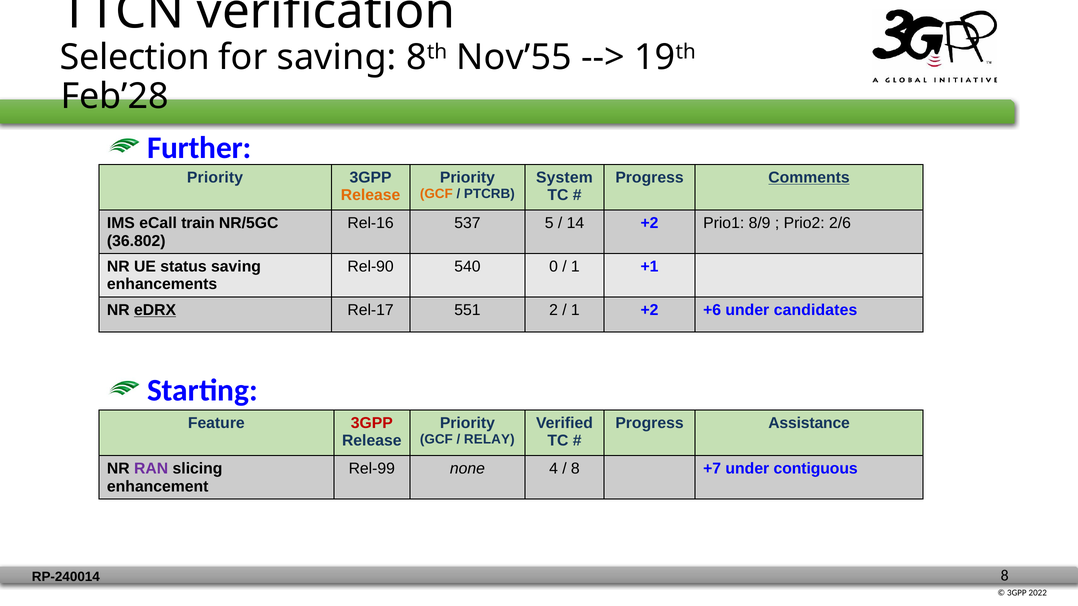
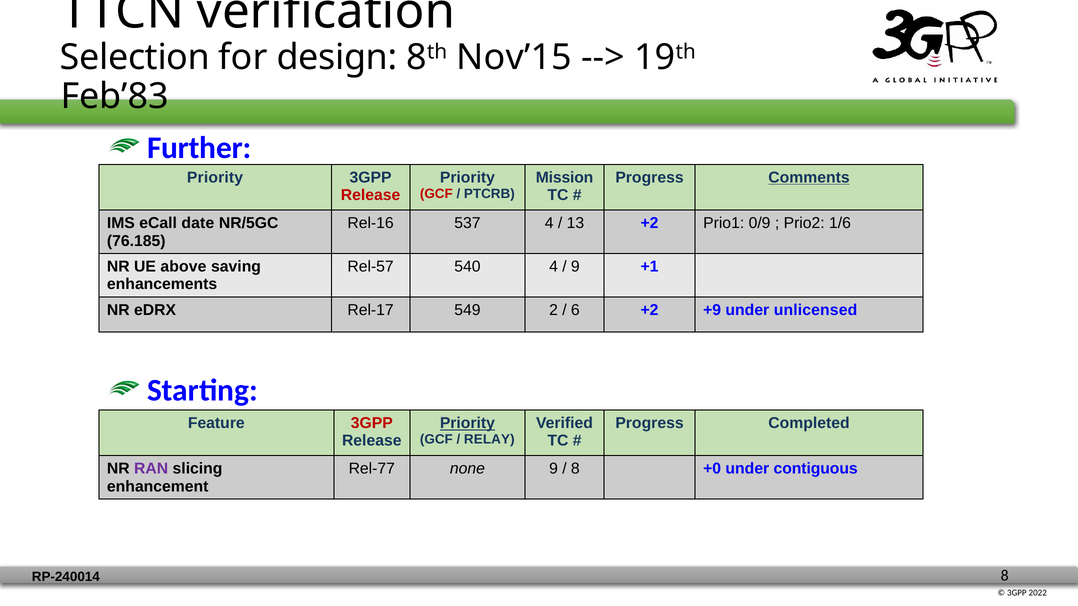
for saving: saving -> design
Nov’55: Nov’55 -> Nov’15
Feb’28: Feb’28 -> Feb’83
System: System -> Mission
GCF at (436, 194) colour: orange -> red
Release at (371, 195) colour: orange -> red
train: train -> date
537 5: 5 -> 4
14: 14 -> 13
8/9: 8/9 -> 0/9
2/6: 2/6 -> 1/6
36.802: 36.802 -> 76.185
status: status -> above
Rel-90: Rel-90 -> Rel-57
540 0: 0 -> 4
1 at (575, 267): 1 -> 9
eDRX underline: present -> none
551: 551 -> 549
1 at (575, 310): 1 -> 6
+6: +6 -> +9
candidates: candidates -> unlicensed
Priority at (467, 423) underline: none -> present
Assistance: Assistance -> Completed
Rel-99: Rel-99 -> Rel-77
none 4: 4 -> 9
+7: +7 -> +0
